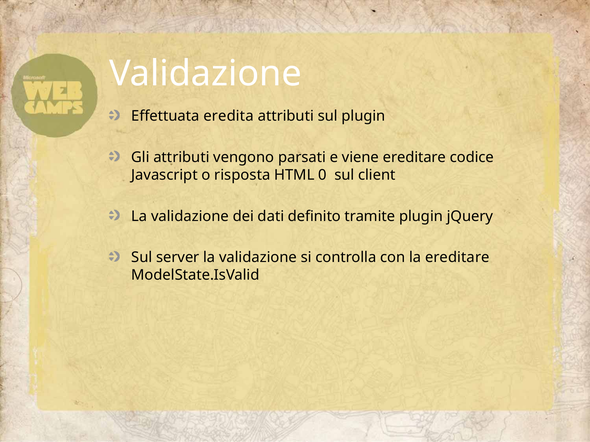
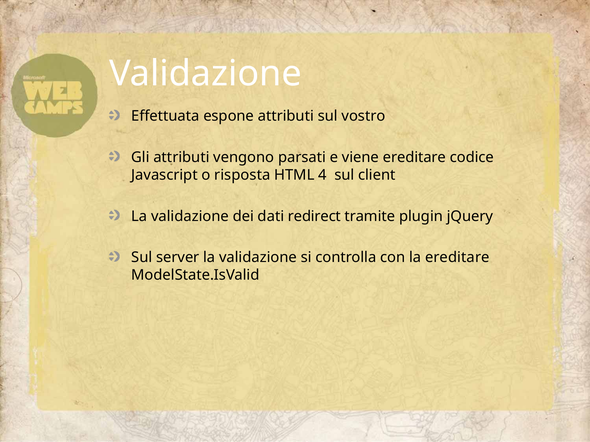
eredita: eredita -> espone
sul plugin: plugin -> vostro
0: 0 -> 4
definito: definito -> redirect
